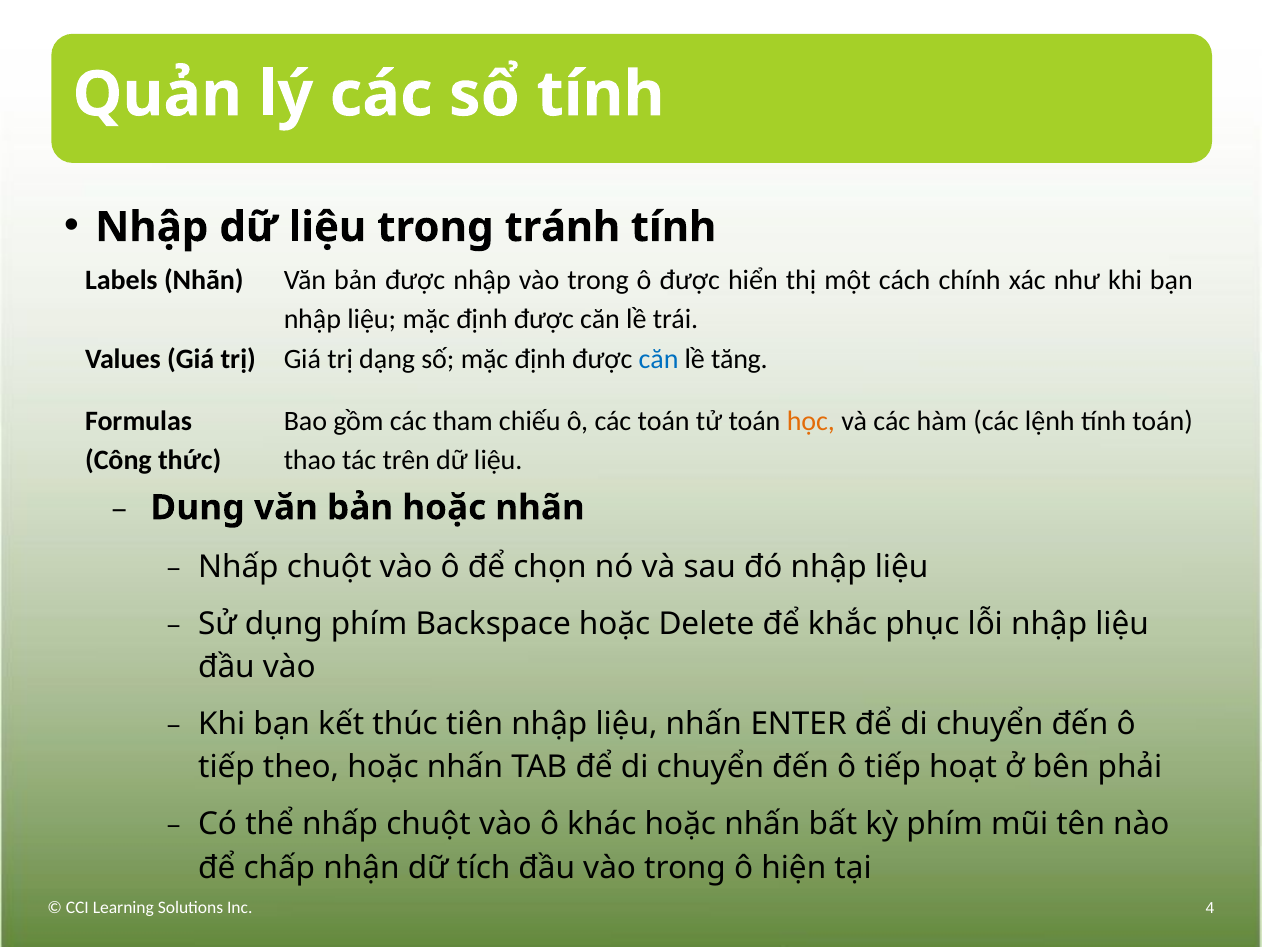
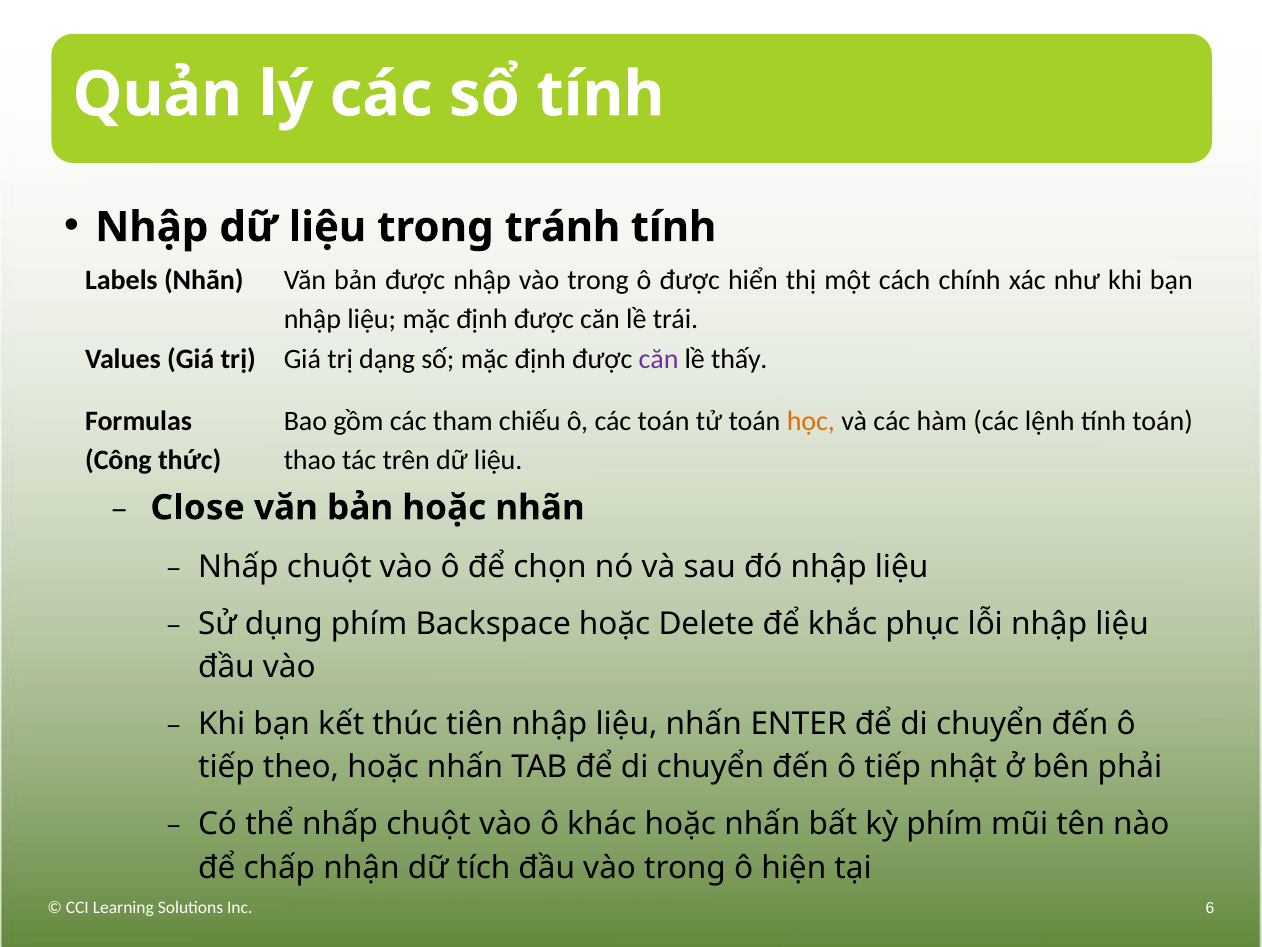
căn at (659, 359) colour: blue -> purple
tăng: tăng -> thấy
Dung: Dung -> Close
hoạt: hoạt -> nhật
4: 4 -> 6
